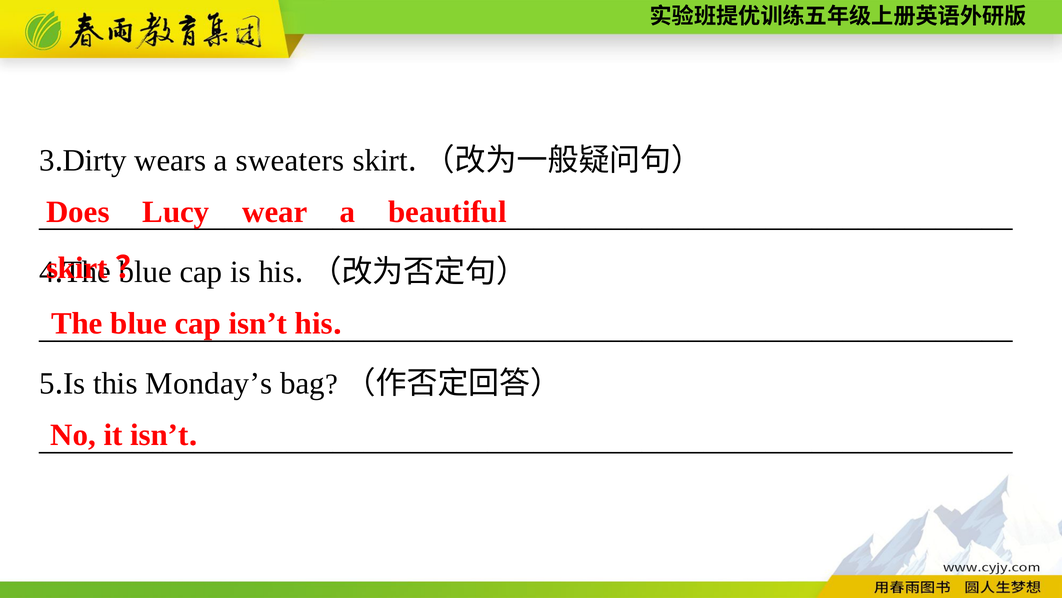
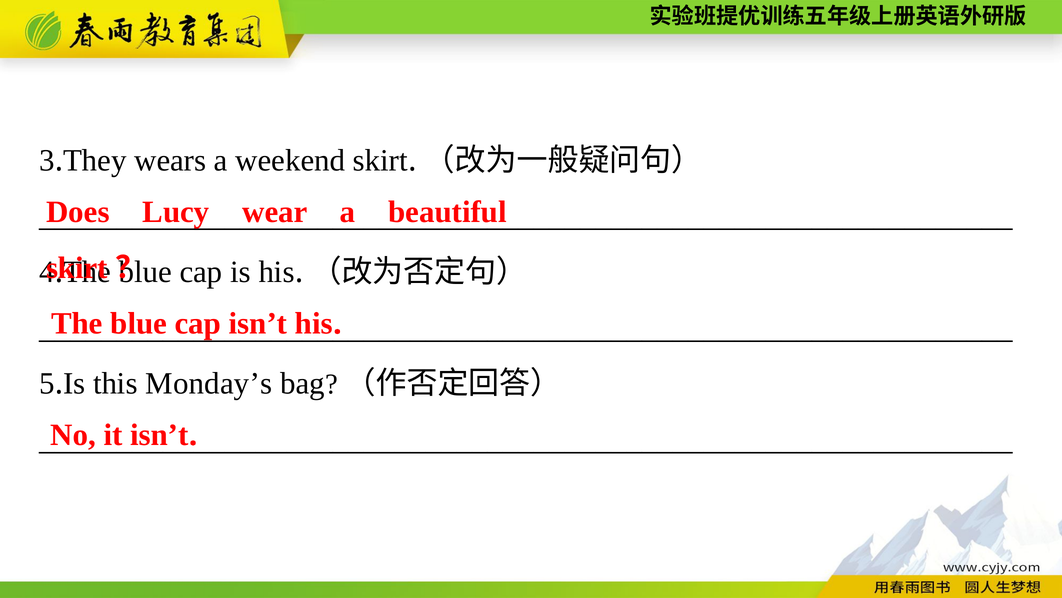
Dirty: Dirty -> They
sweaters: sweaters -> weekend
